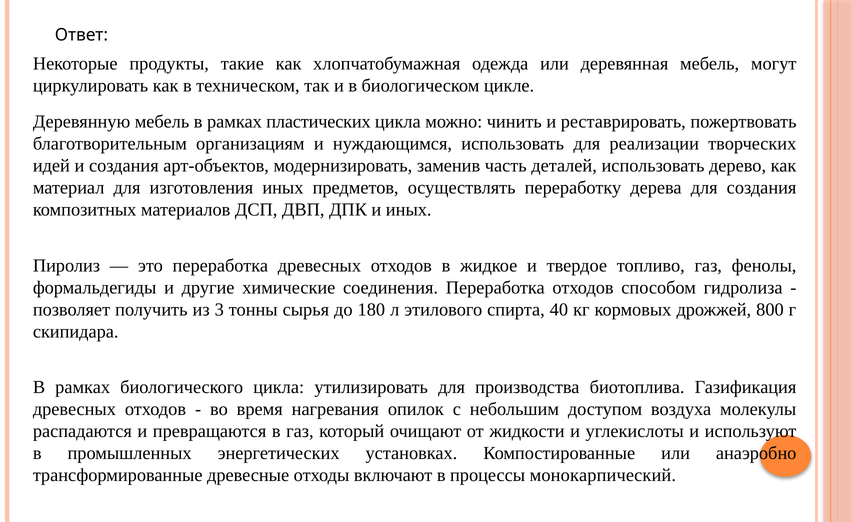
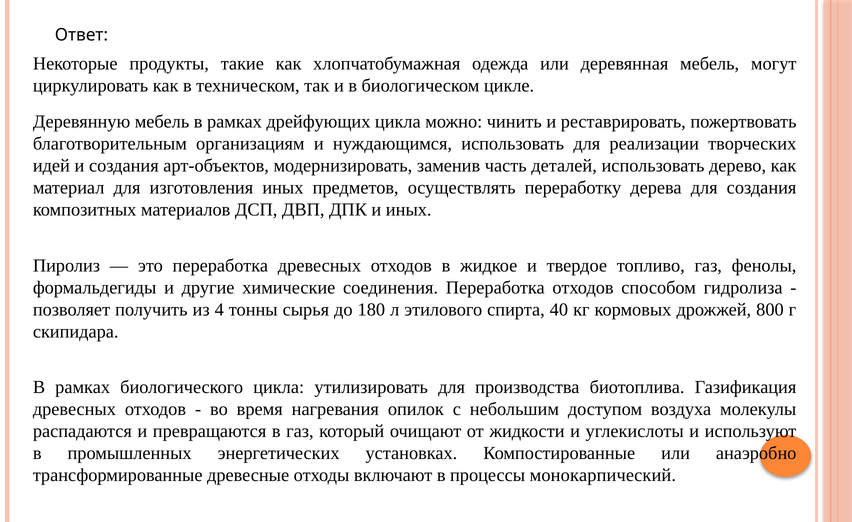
пластических: пластических -> дрейфующих
3: 3 -> 4
